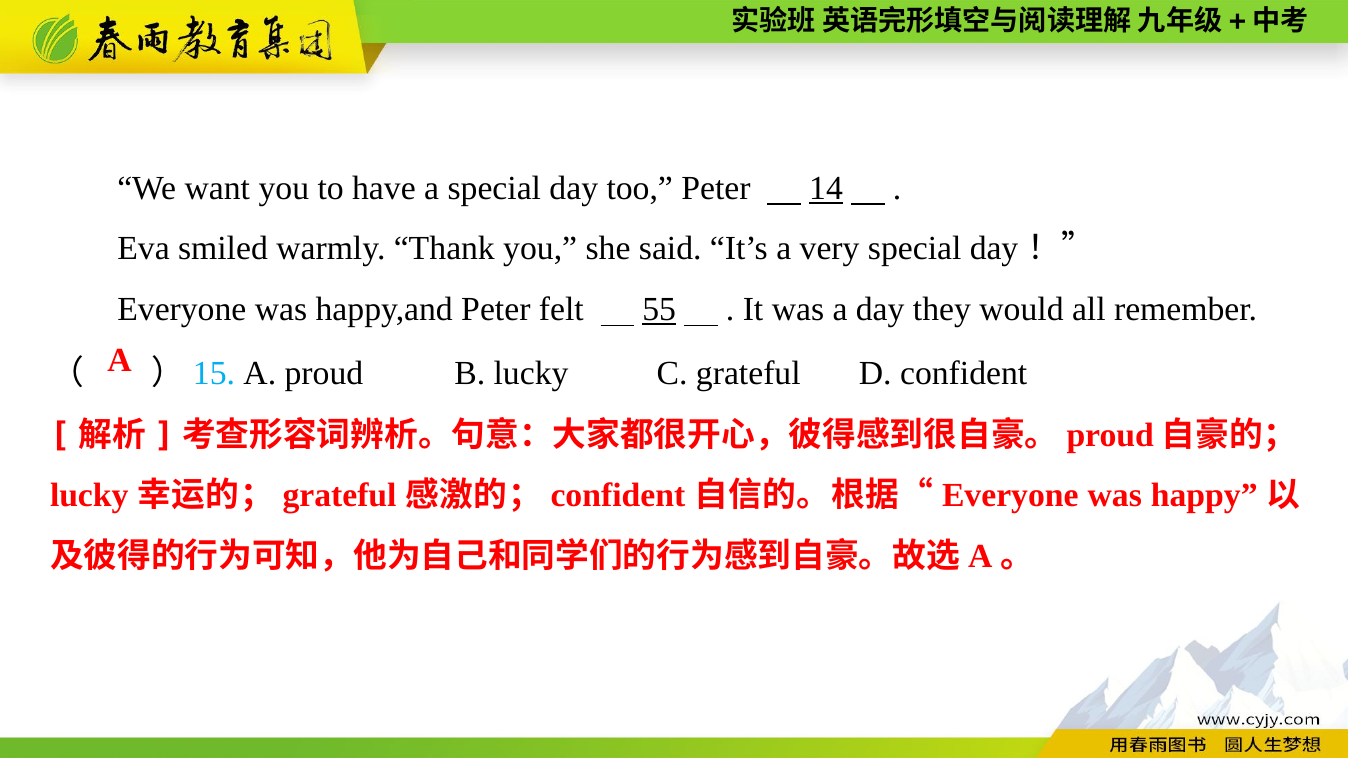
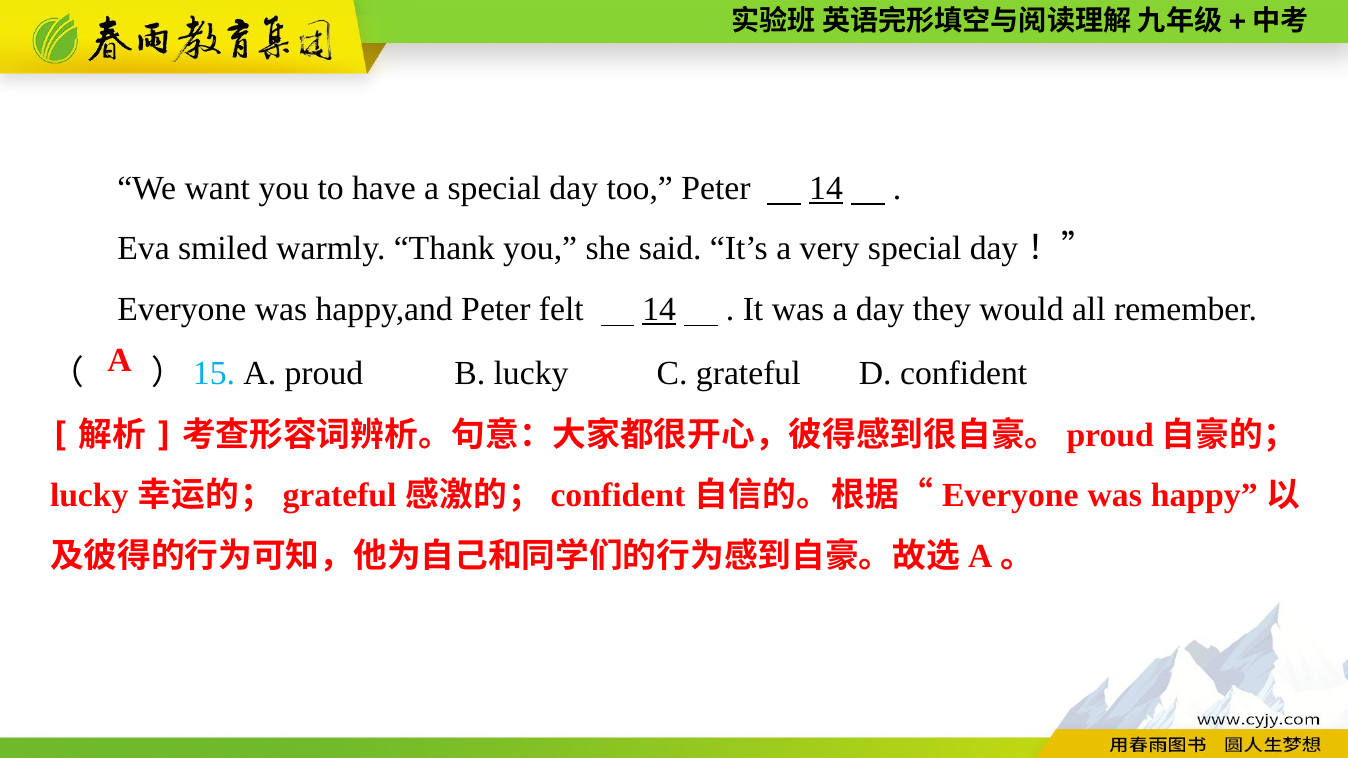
felt 55: 55 -> 14
